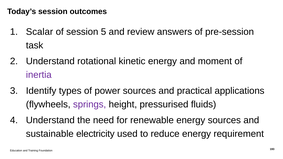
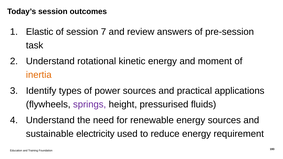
Scalar: Scalar -> Elastic
5: 5 -> 7
inertia colour: purple -> orange
